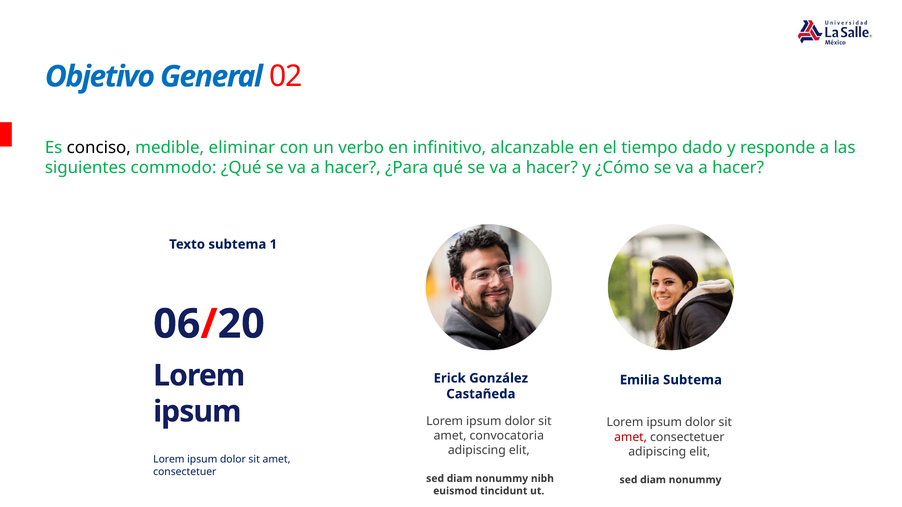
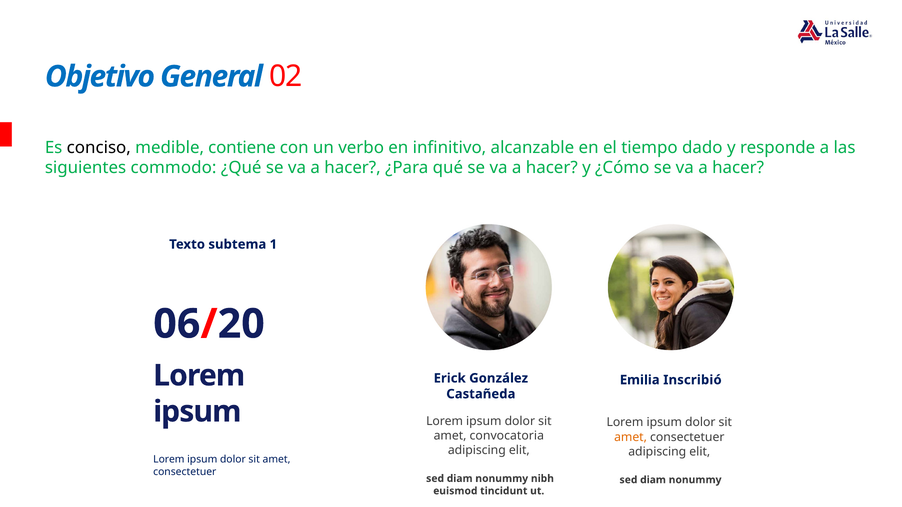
eliminar: eliminar -> contiene
Emilia Subtema: Subtema -> Inscribió
amet at (631, 437) colour: red -> orange
